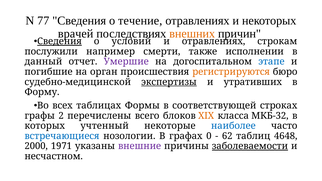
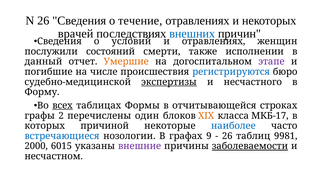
N 77: 77 -> 26
внешних colour: orange -> blue
Сведения at (60, 41) underline: present -> none
строкам: строкам -> женщин
например: например -> состояний
Умершие colour: purple -> orange
этапе colour: blue -> purple
орган: орган -> числе
регистрируются colour: orange -> blue
утративших: утративших -> несчастного
всех underline: none -> present
соответствующей: соответствующей -> отчитывающейся
всего: всего -> один
МКБ-32: МКБ-32 -> МКБ-17
учтенный: учтенный -> причиной
0: 0 -> 9
62 at (227, 136): 62 -> 26
4648: 4648 -> 9981
1971: 1971 -> 6015
